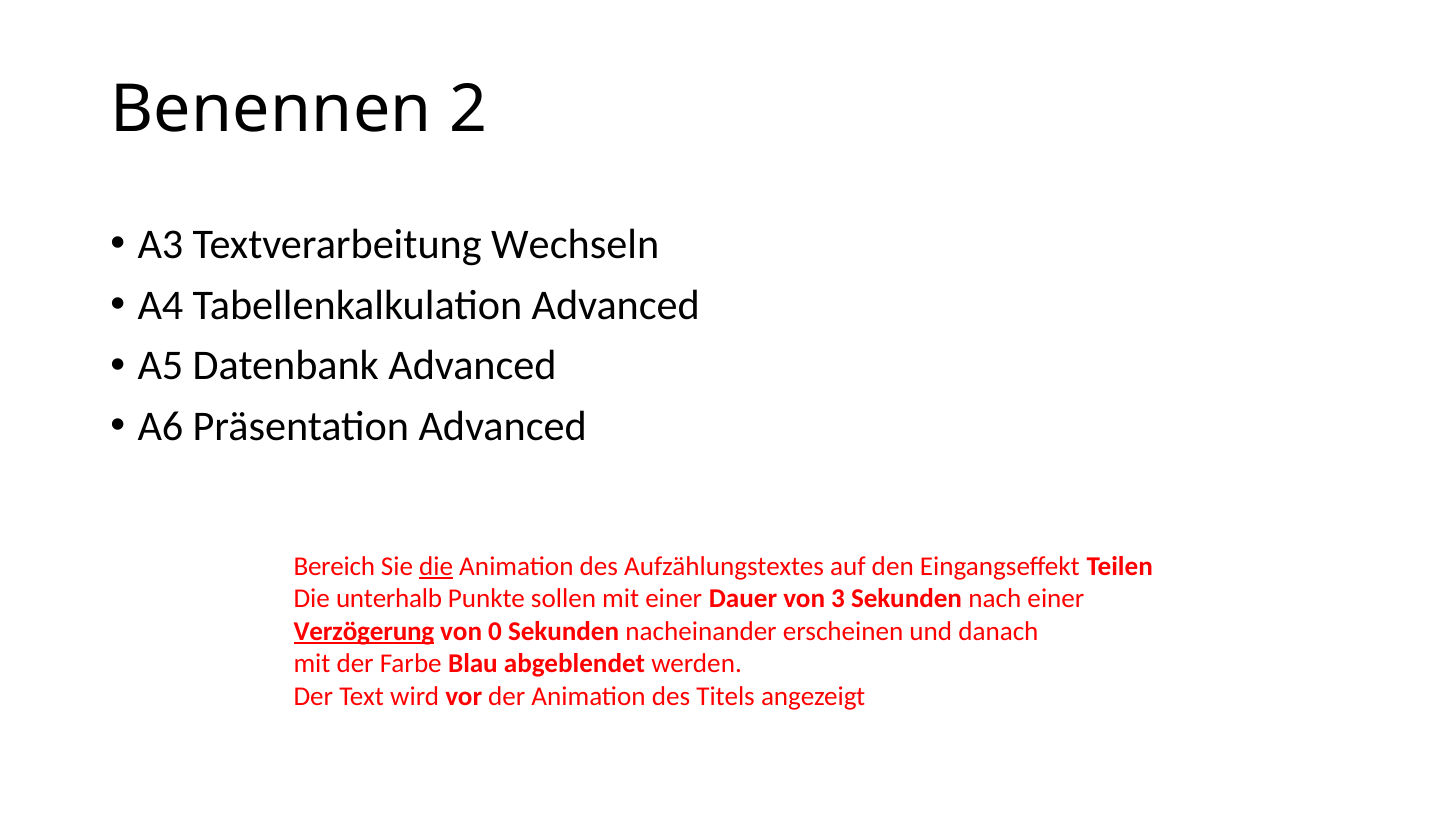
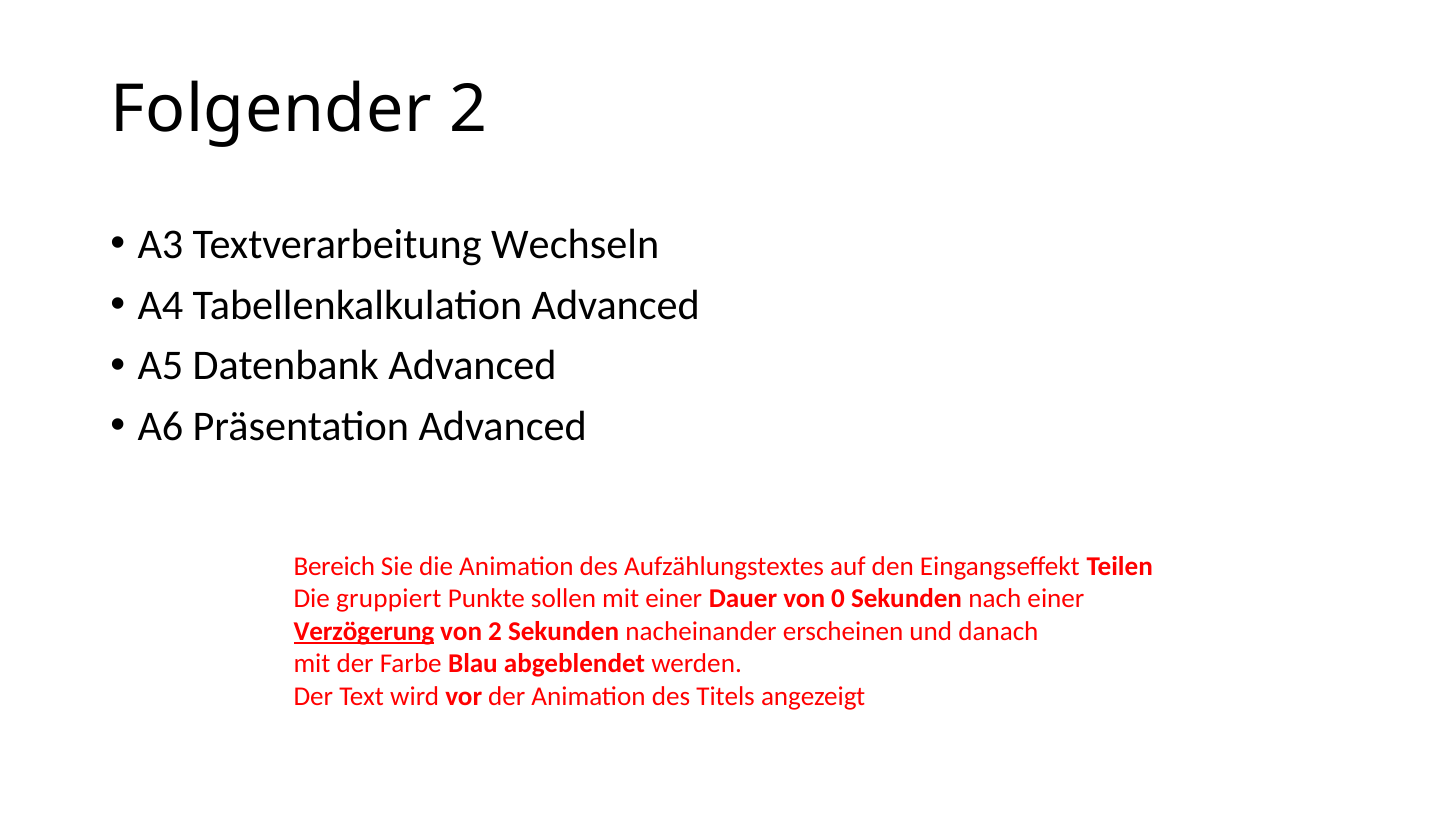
Benennen: Benennen -> Folgender
die at (436, 566) underline: present -> none
unterhalb: unterhalb -> gruppiert
3: 3 -> 0
von 0: 0 -> 2
